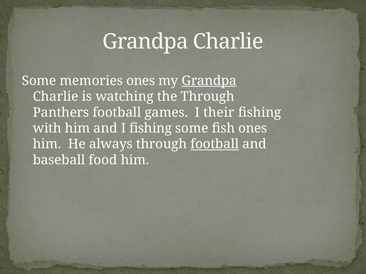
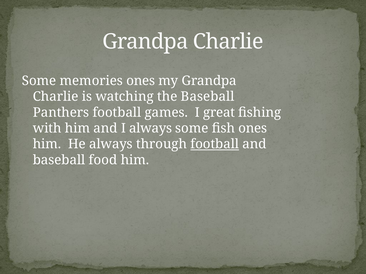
Grandpa at (209, 81) underline: present -> none
the Through: Through -> Baseball
their: their -> great
I fishing: fishing -> always
